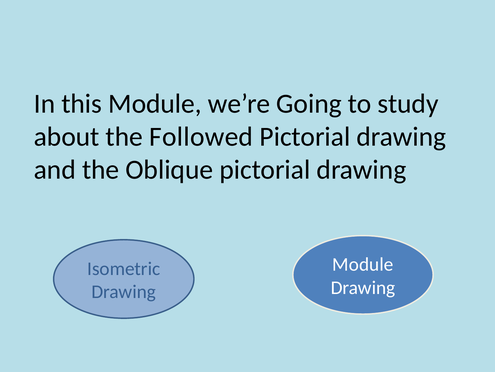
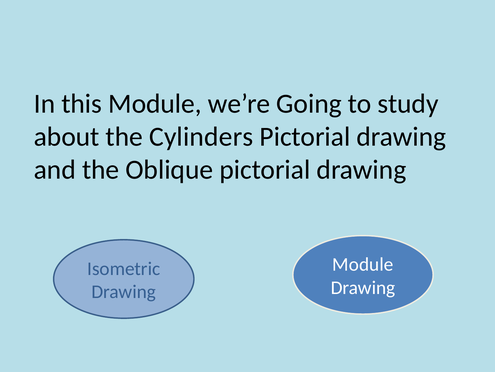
Followed: Followed -> Cylinders
